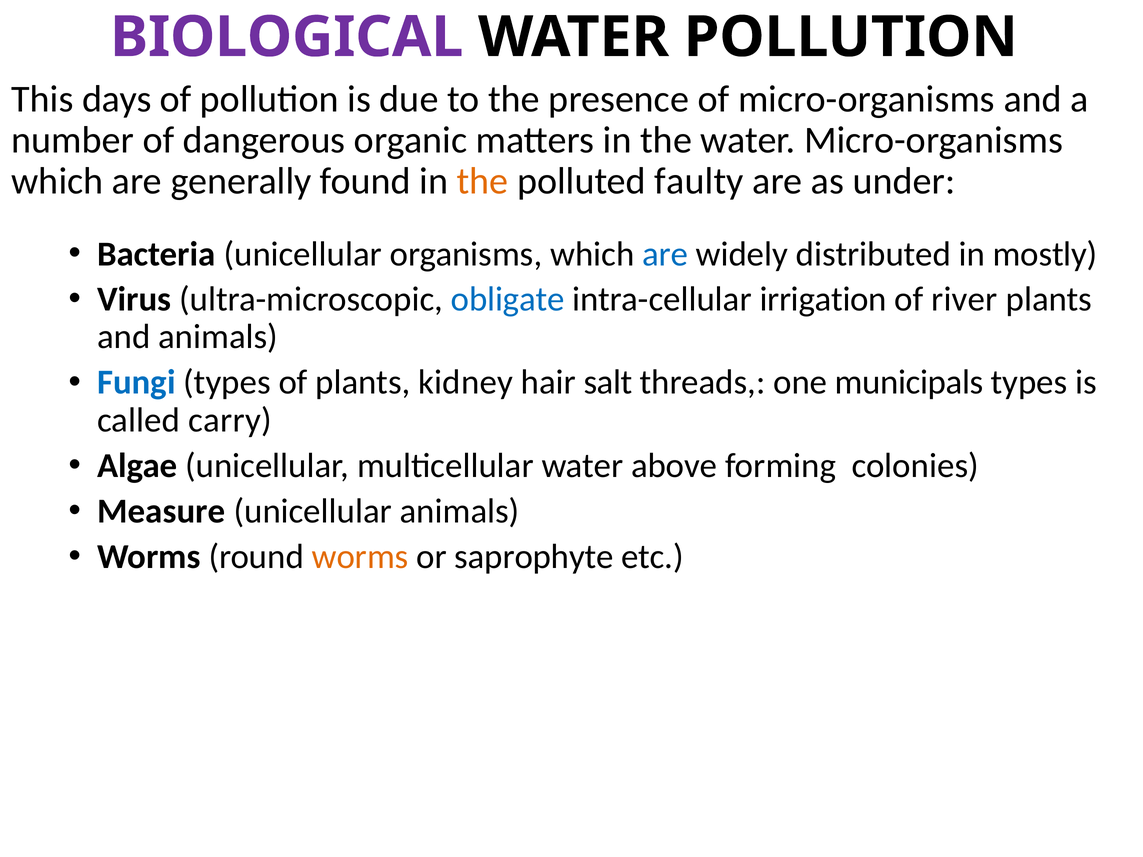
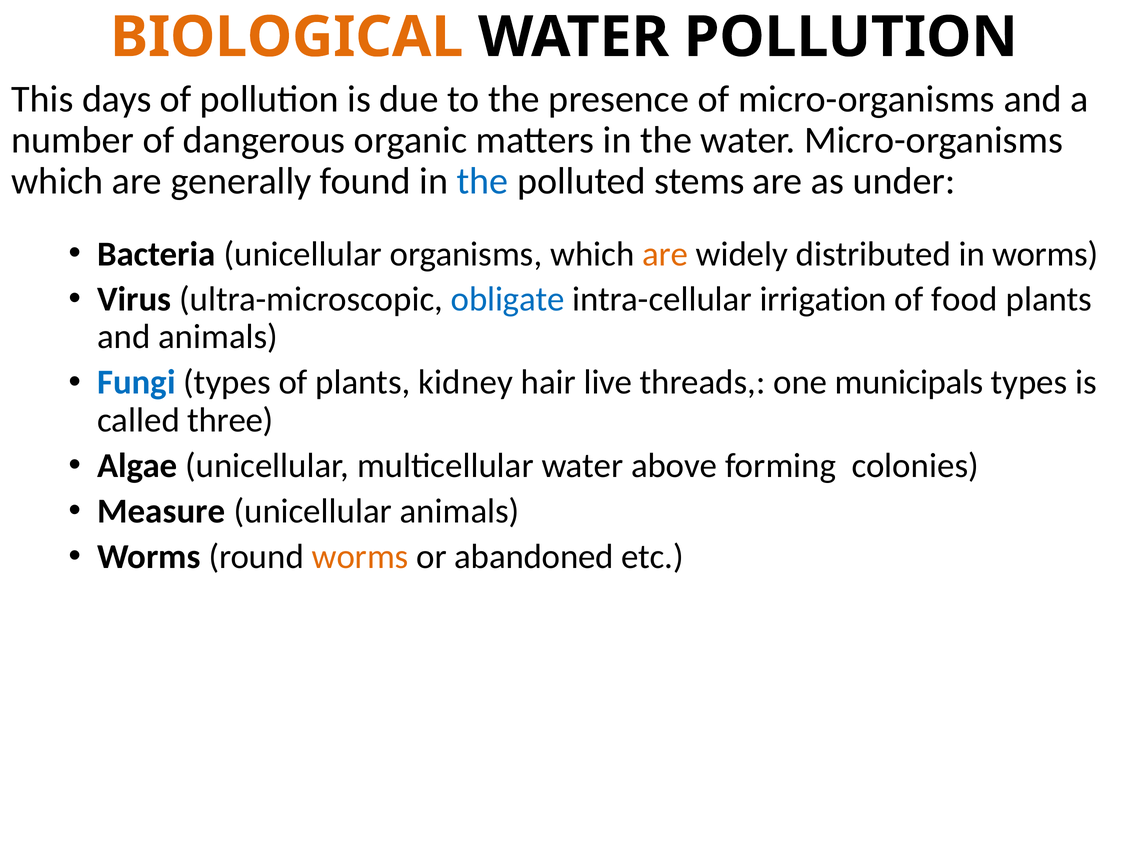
BIOLOGICAL colour: purple -> orange
the at (483, 181) colour: orange -> blue
faulty: faulty -> stems
are at (665, 254) colour: blue -> orange
in mostly: mostly -> worms
river: river -> food
salt: salt -> live
carry: carry -> three
saprophyte: saprophyte -> abandoned
